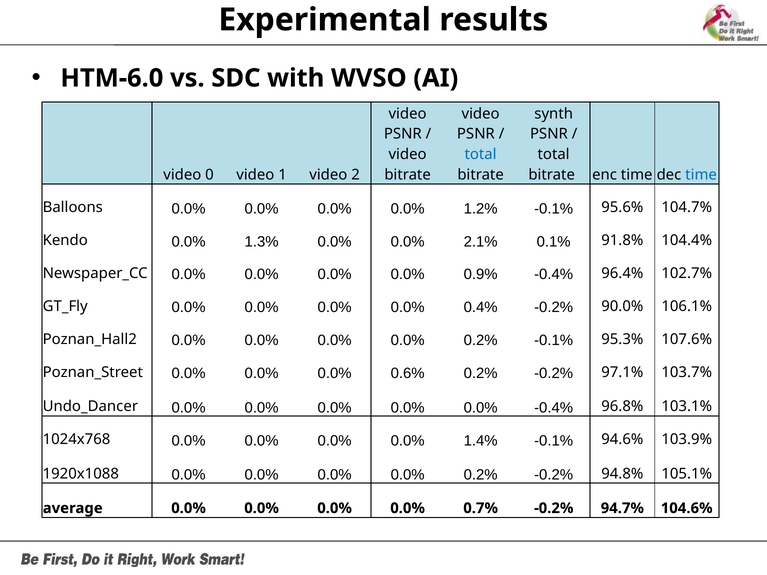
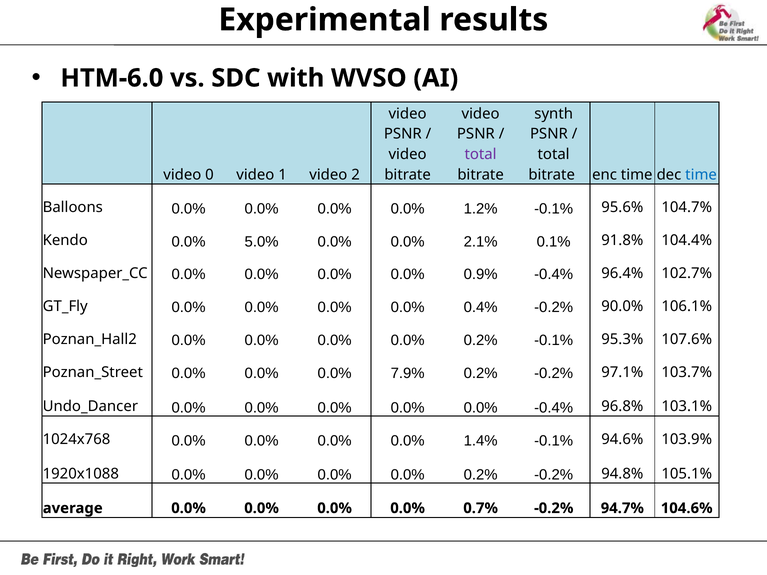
total at (481, 154) colour: blue -> purple
1.3%: 1.3% -> 5.0%
0.6%: 0.6% -> 7.9%
